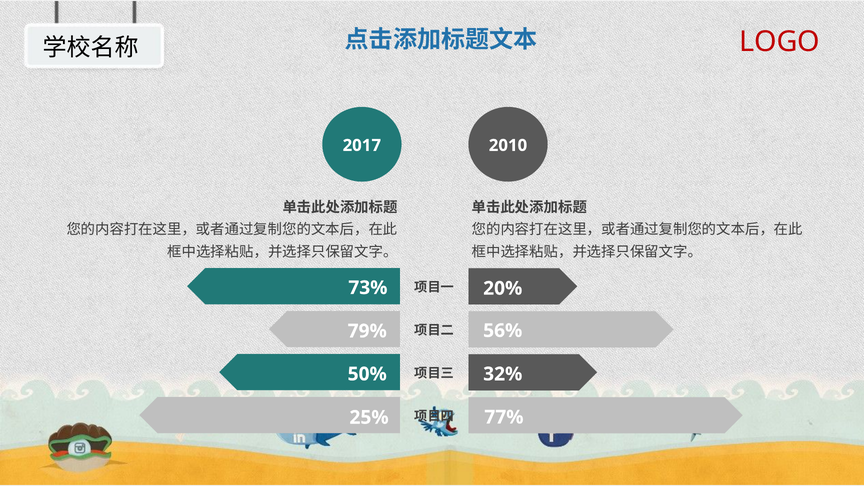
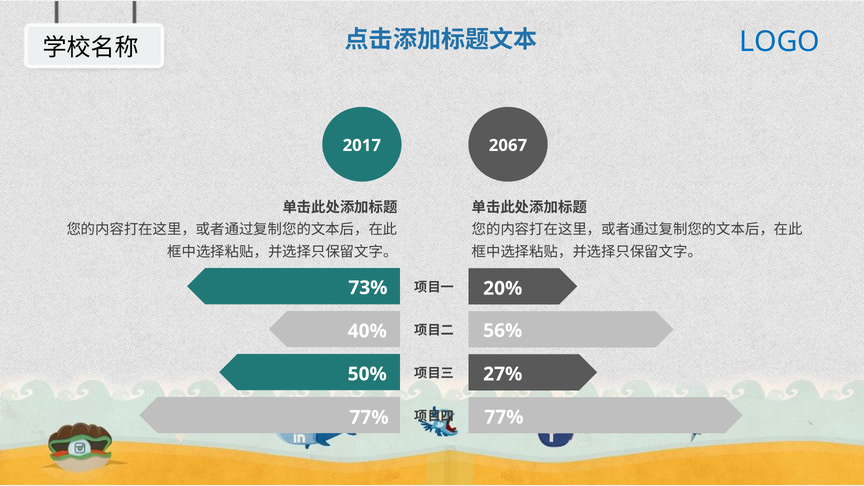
LOGO colour: red -> blue
2010: 2010 -> 2067
79%: 79% -> 40%
32%: 32% -> 27%
25% at (369, 417): 25% -> 77%
